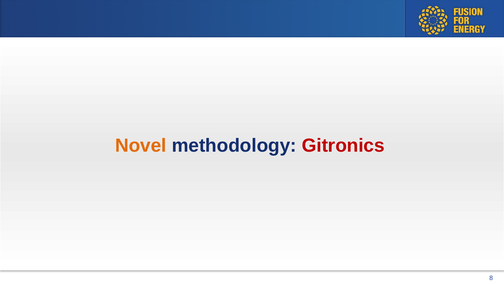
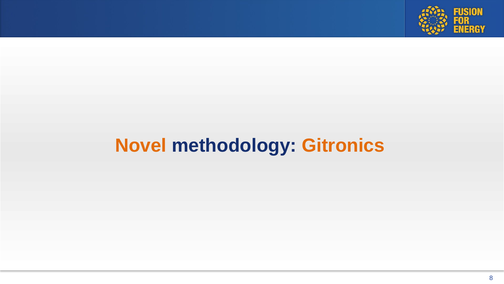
Gitronics at (343, 145) colour: red -> orange
